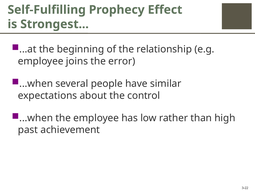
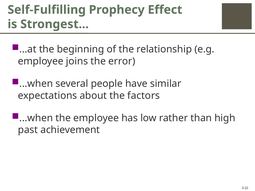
control: control -> factors
